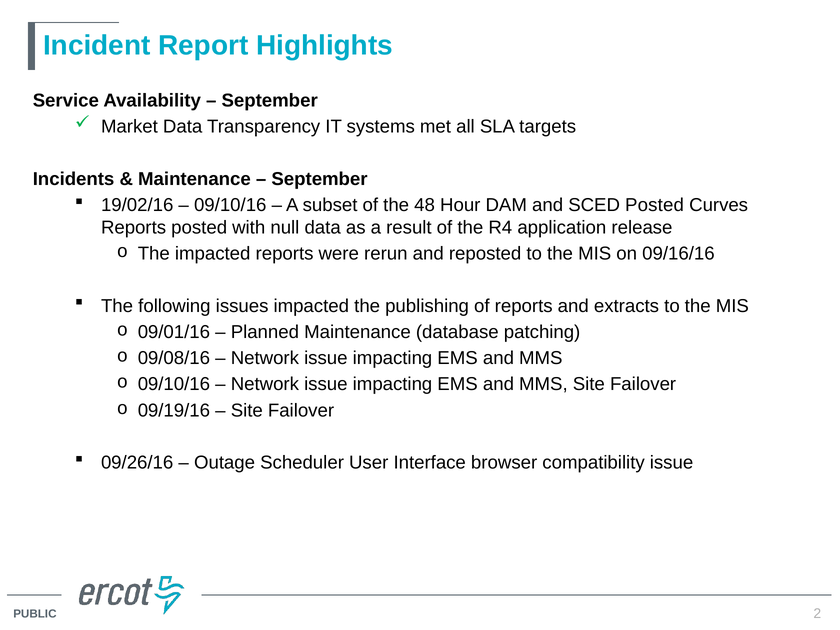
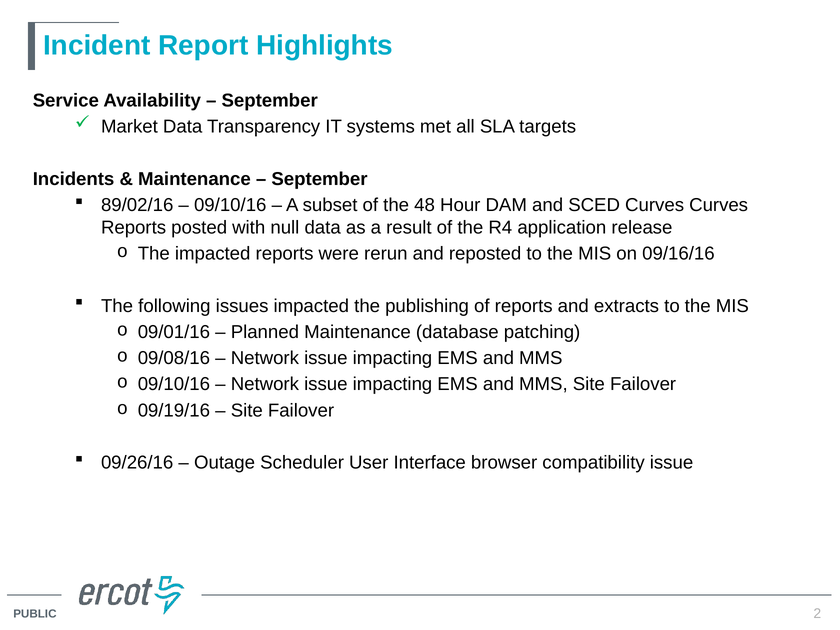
19/02/16: 19/02/16 -> 89/02/16
SCED Posted: Posted -> Curves
